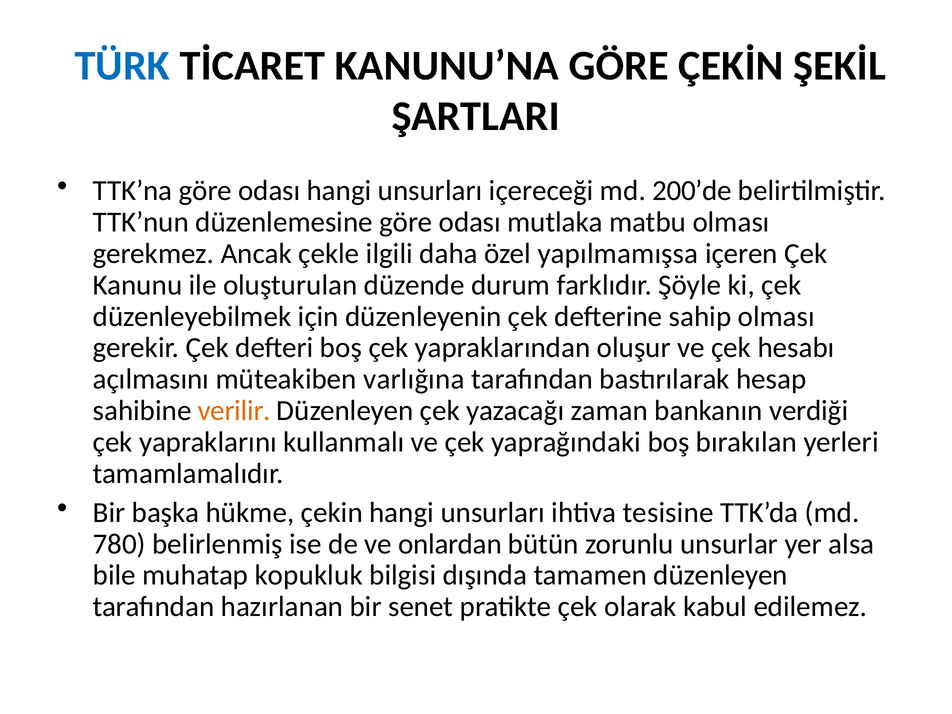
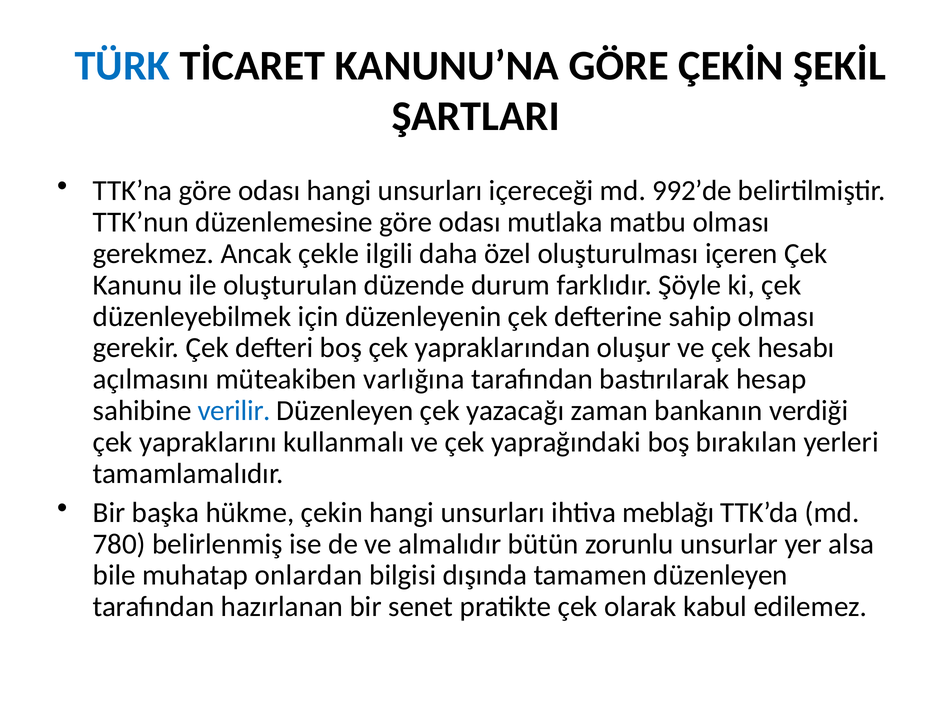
200’de: 200’de -> 992’de
yapılmamışsa: yapılmamışsa -> oluşturulması
verilir colour: orange -> blue
tesisine: tesisine -> meblağı
onlardan: onlardan -> almalıdır
kopukluk: kopukluk -> onlardan
